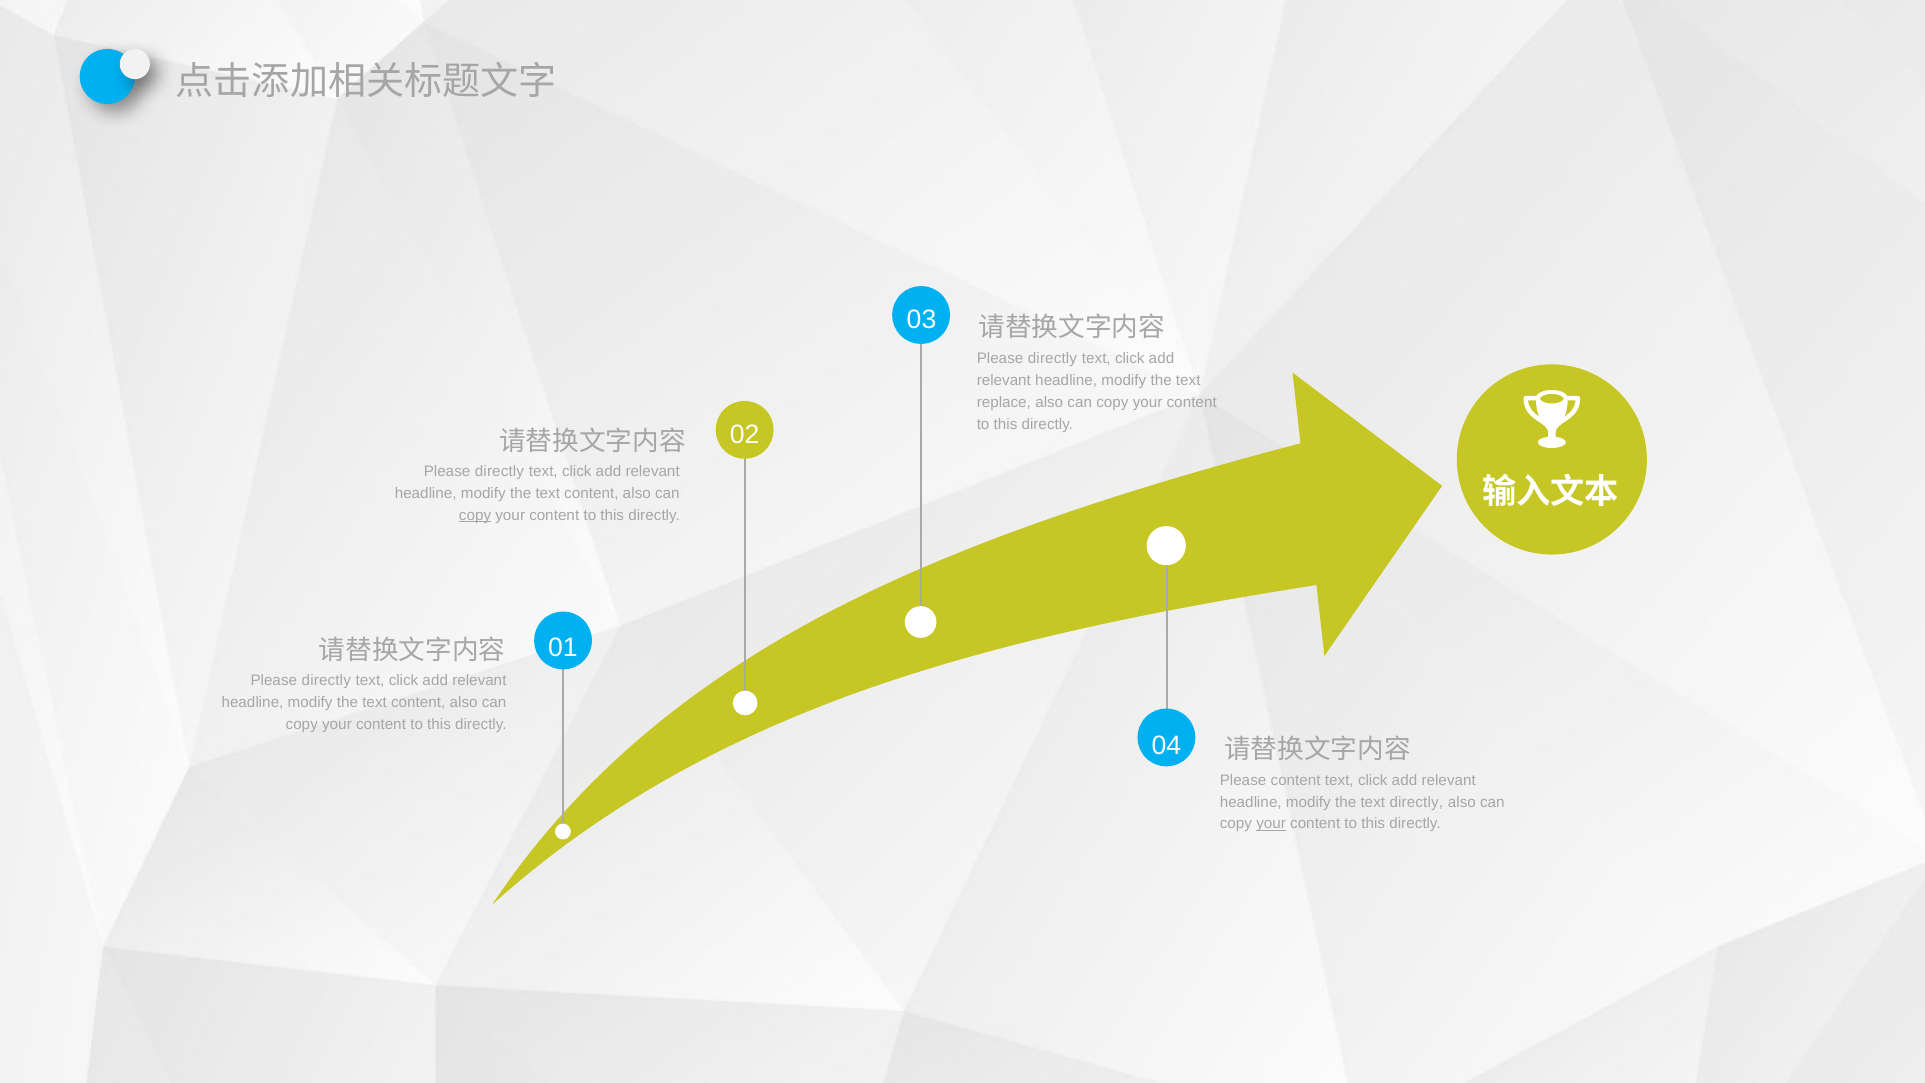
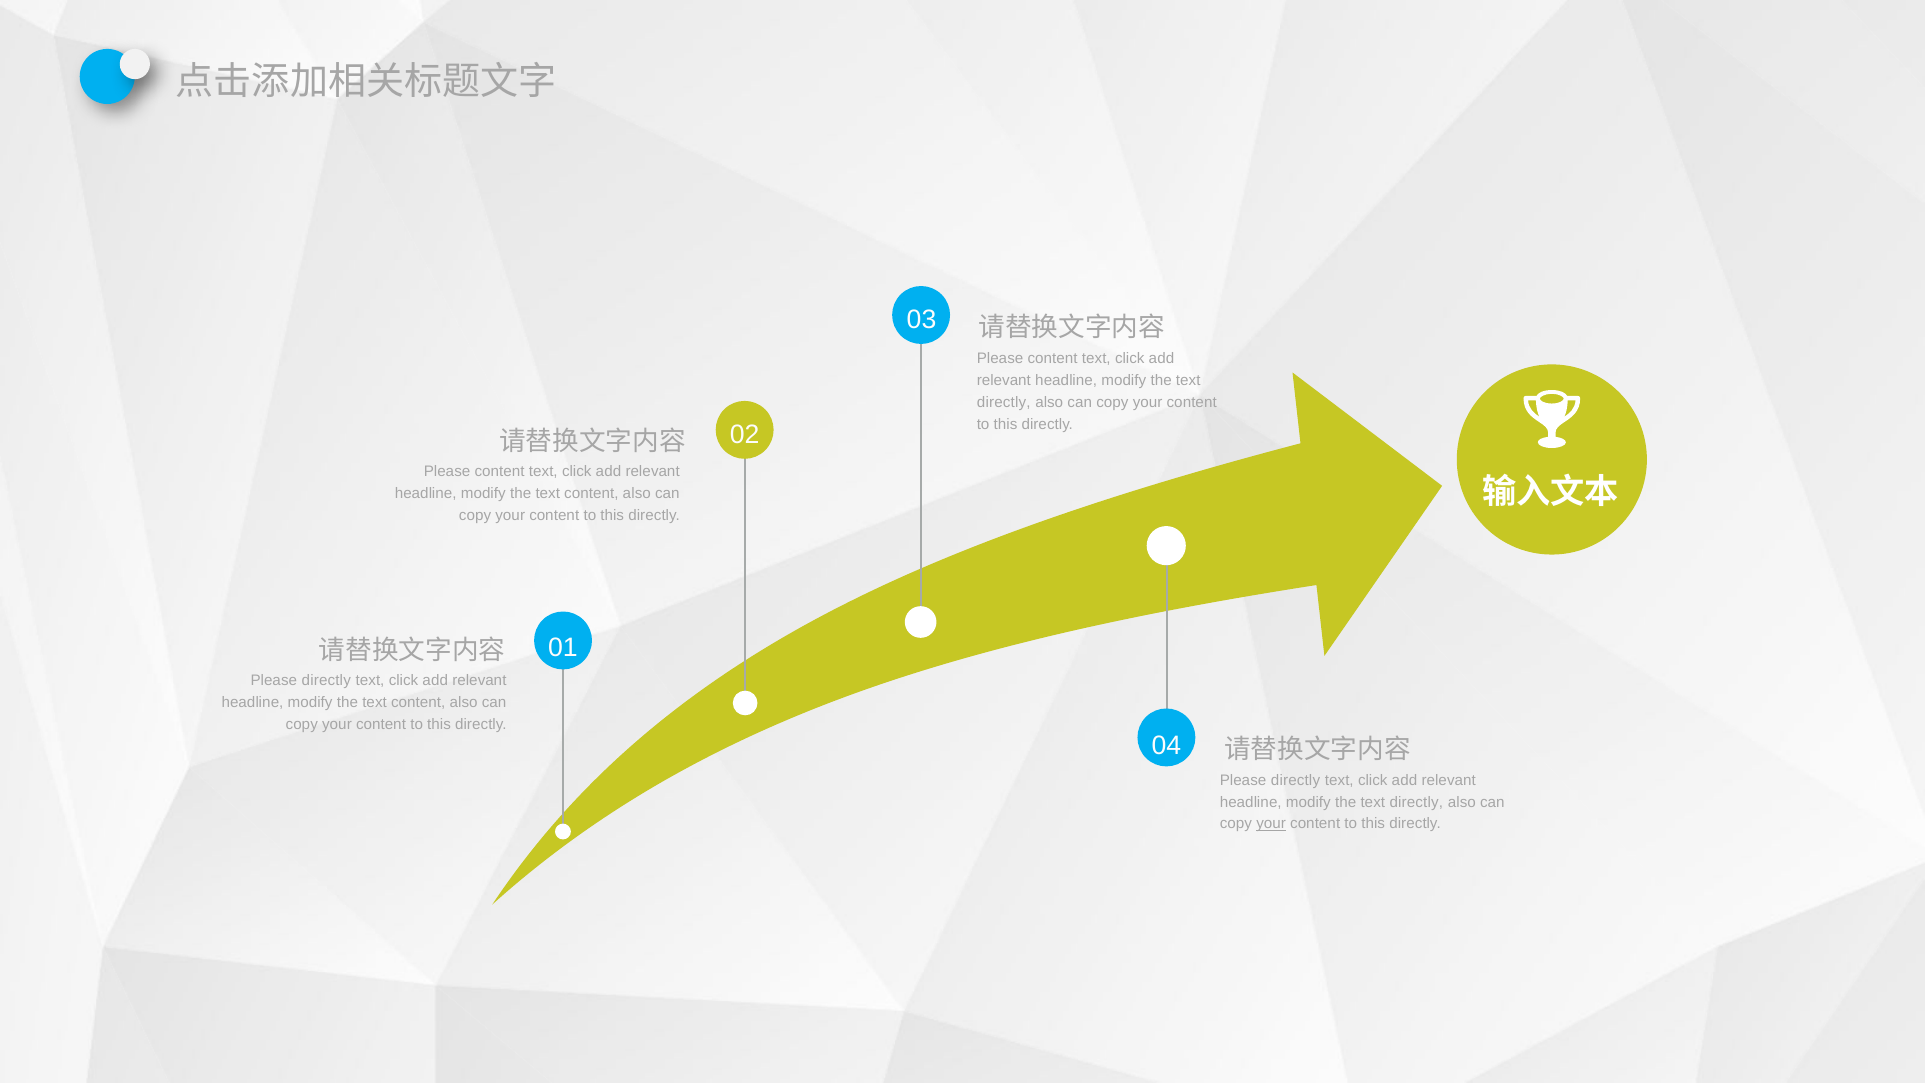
directly at (1052, 359): directly -> content
replace at (1004, 402): replace -> directly
directly at (499, 472): directly -> content
copy at (475, 515) underline: present -> none
content at (1296, 780): content -> directly
